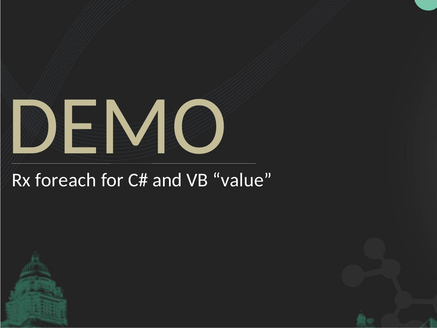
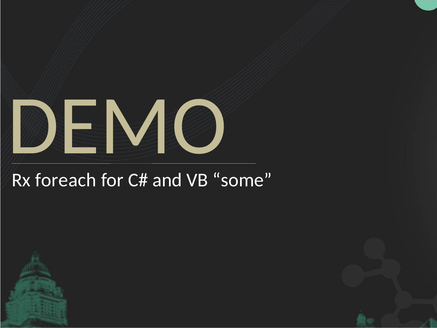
value: value -> some
